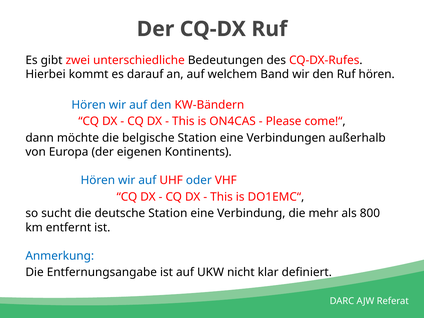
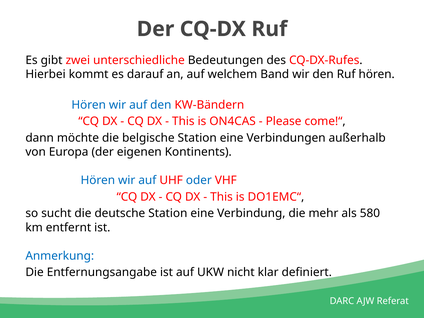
800: 800 -> 580
